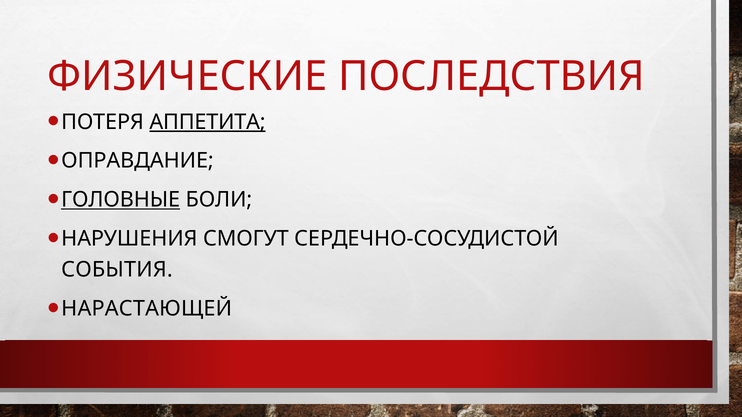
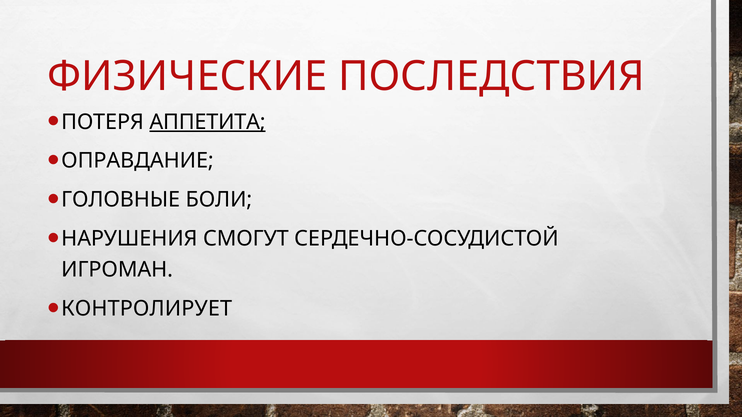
ГОЛОВНЫЕ underline: present -> none
СОБЫТИЯ: СОБЫТИЯ -> ИГРОМАН
НАРАСТАЮЩЕЙ: НАРАСТАЮЩЕЙ -> КОНТРОЛИРУЕТ
